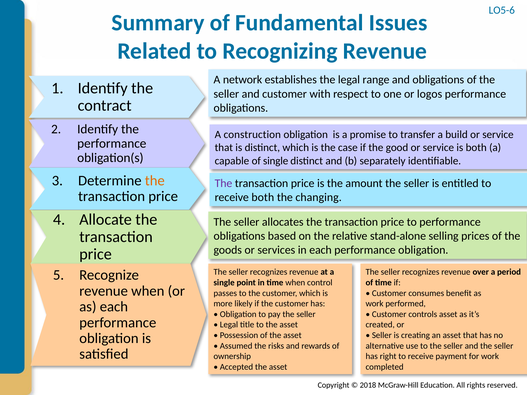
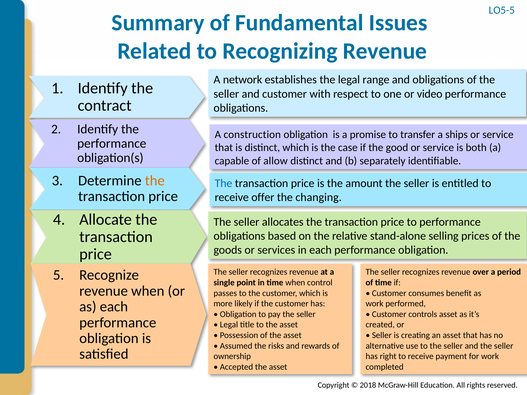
LO5-6: LO5-6 -> LO5-5
logos: logos -> video
build: build -> ships
of single: single -> allow
The at (223, 183) colour: purple -> blue
receive both: both -> offer
